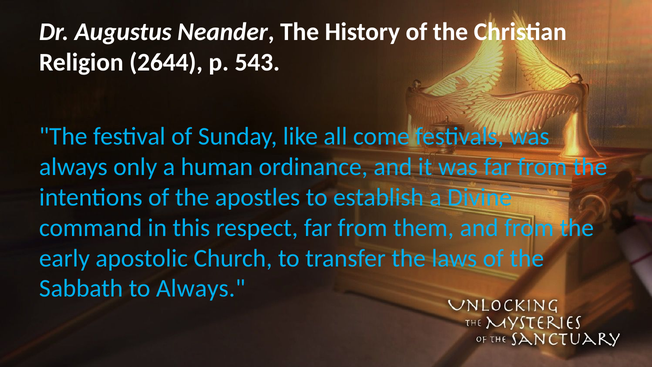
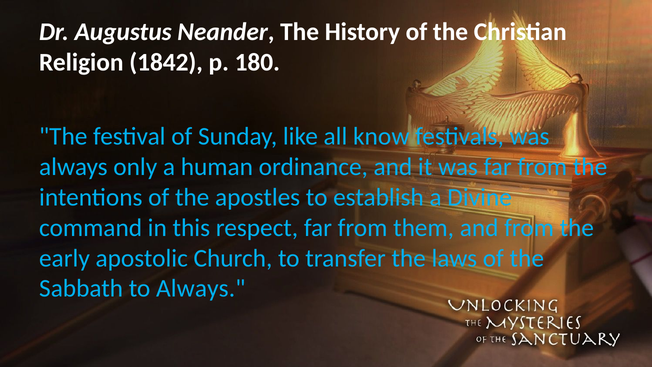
2644: 2644 -> 1842
543: 543 -> 180
come: come -> know
